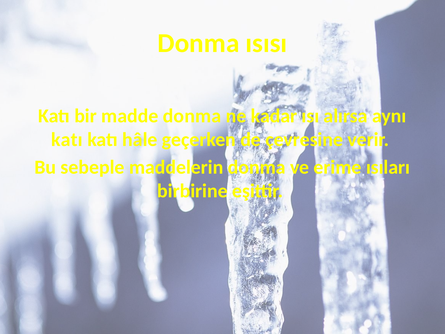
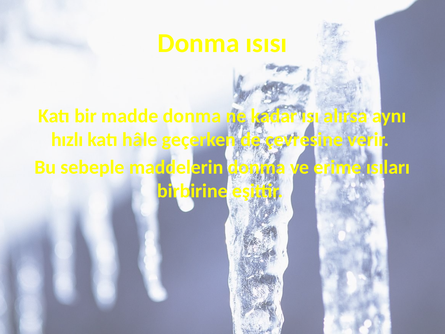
katı at (67, 140): katı -> hızlı
